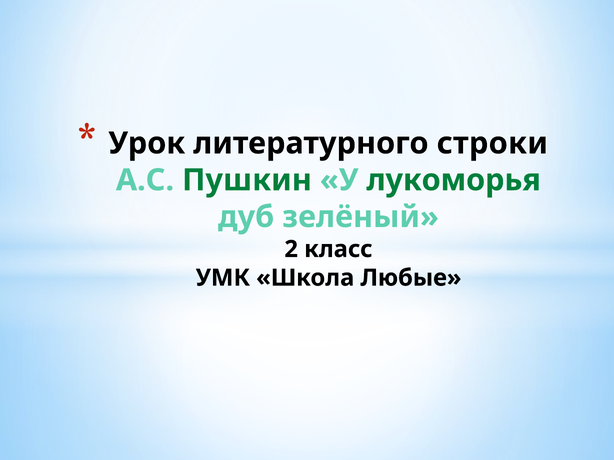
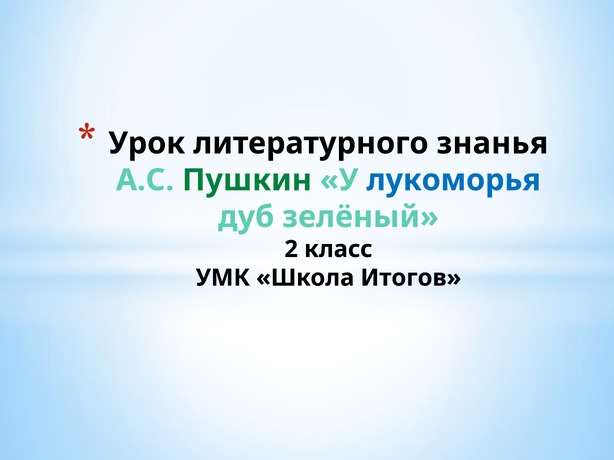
строки: строки -> знанья
лукоморья colour: green -> blue
Любые: Любые -> Итогов
